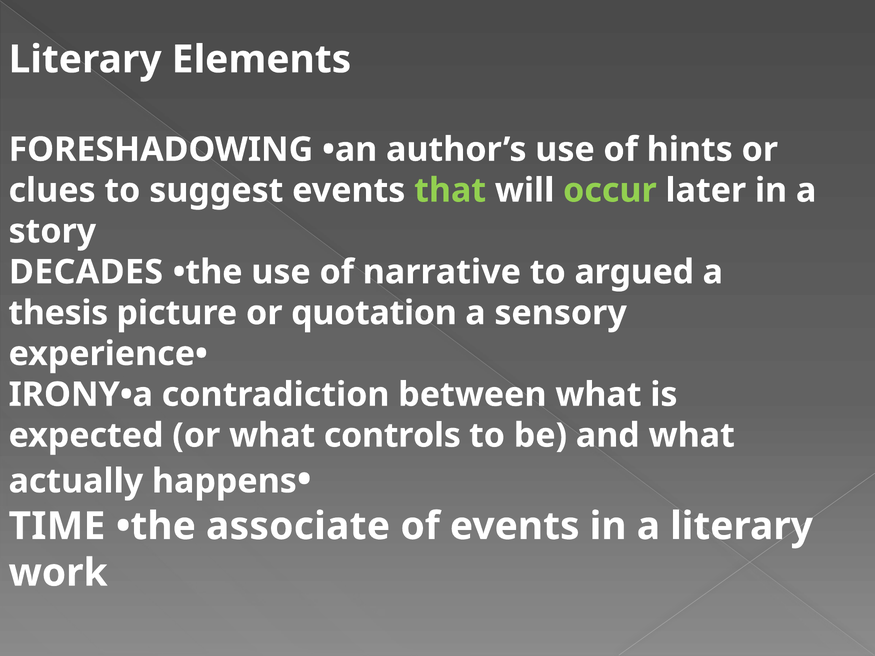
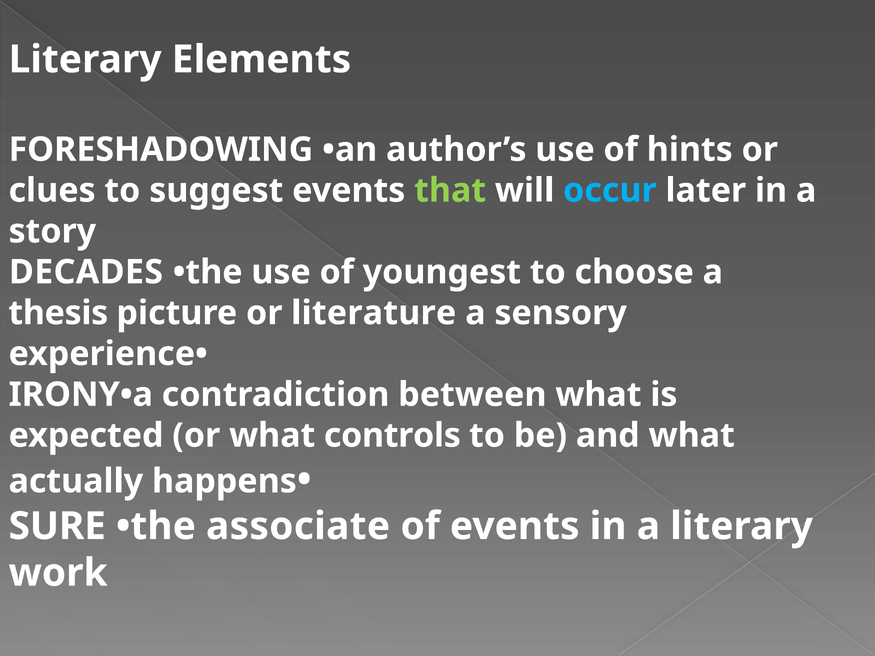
occur colour: light green -> light blue
narrative: narrative -> youngest
argued: argued -> choose
quotation: quotation -> literature
TIME: TIME -> SURE
